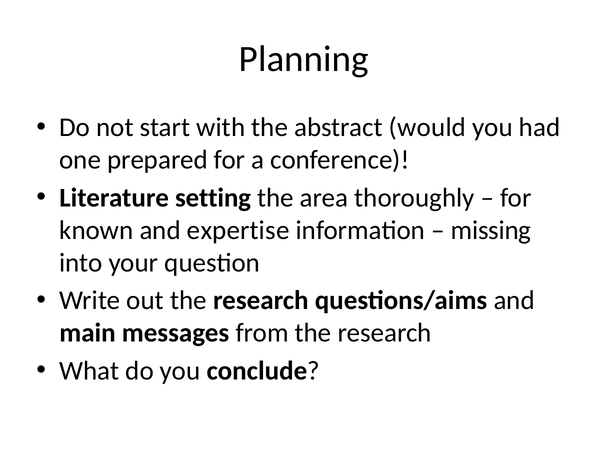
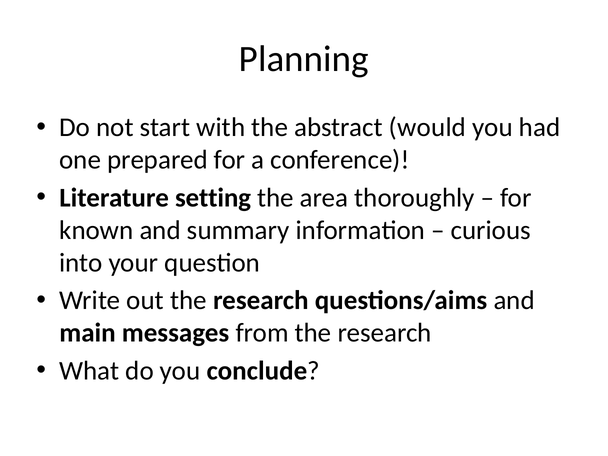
expertise: expertise -> summary
missing: missing -> curious
